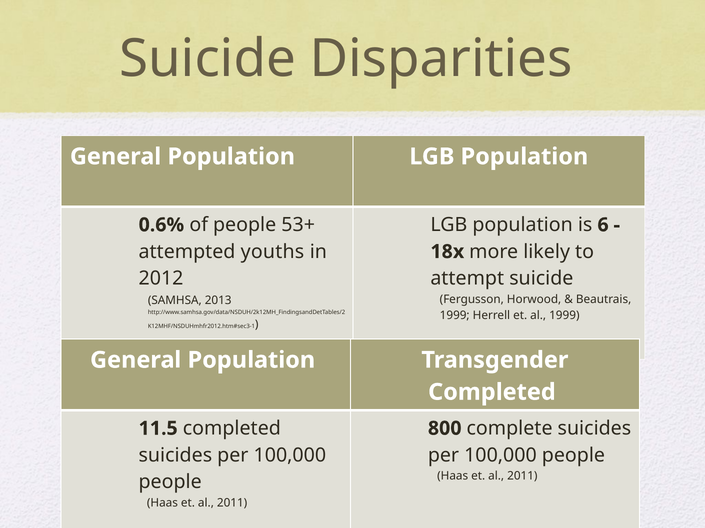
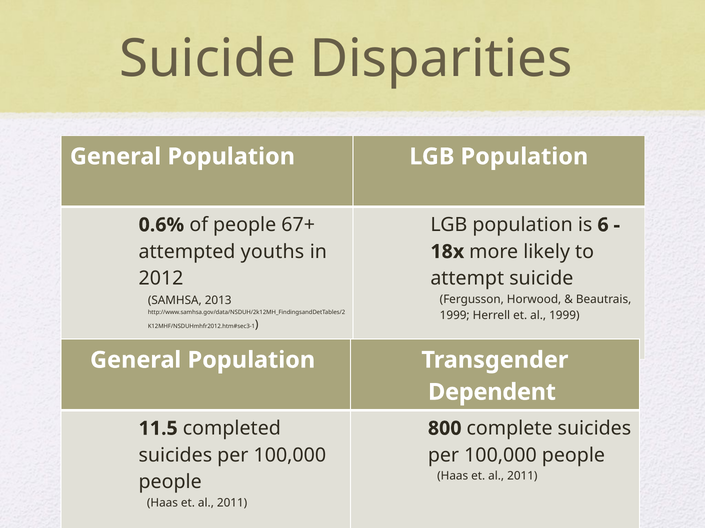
53+: 53+ -> 67+
Completed at (492, 393): Completed -> Dependent
